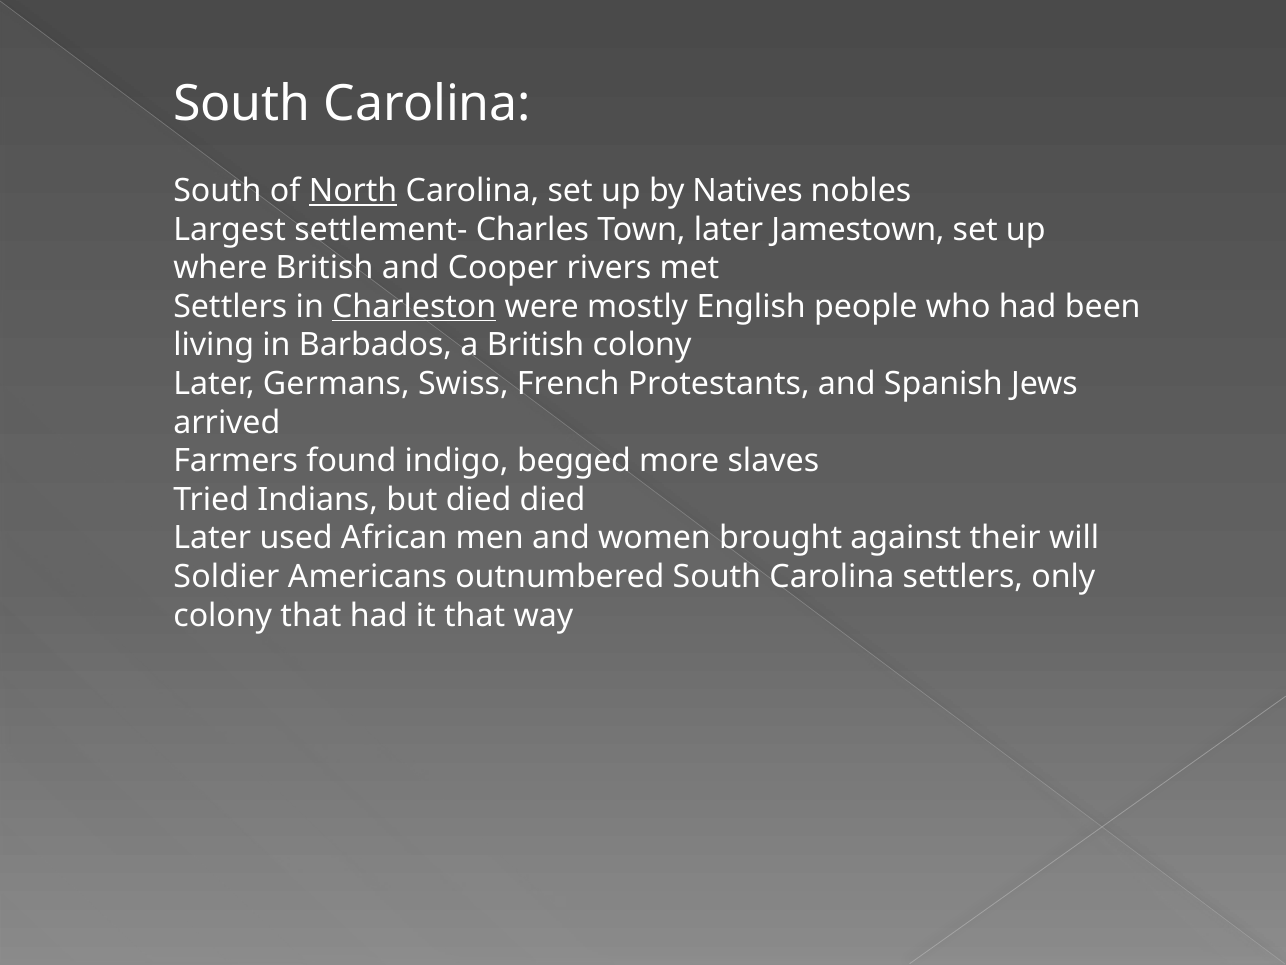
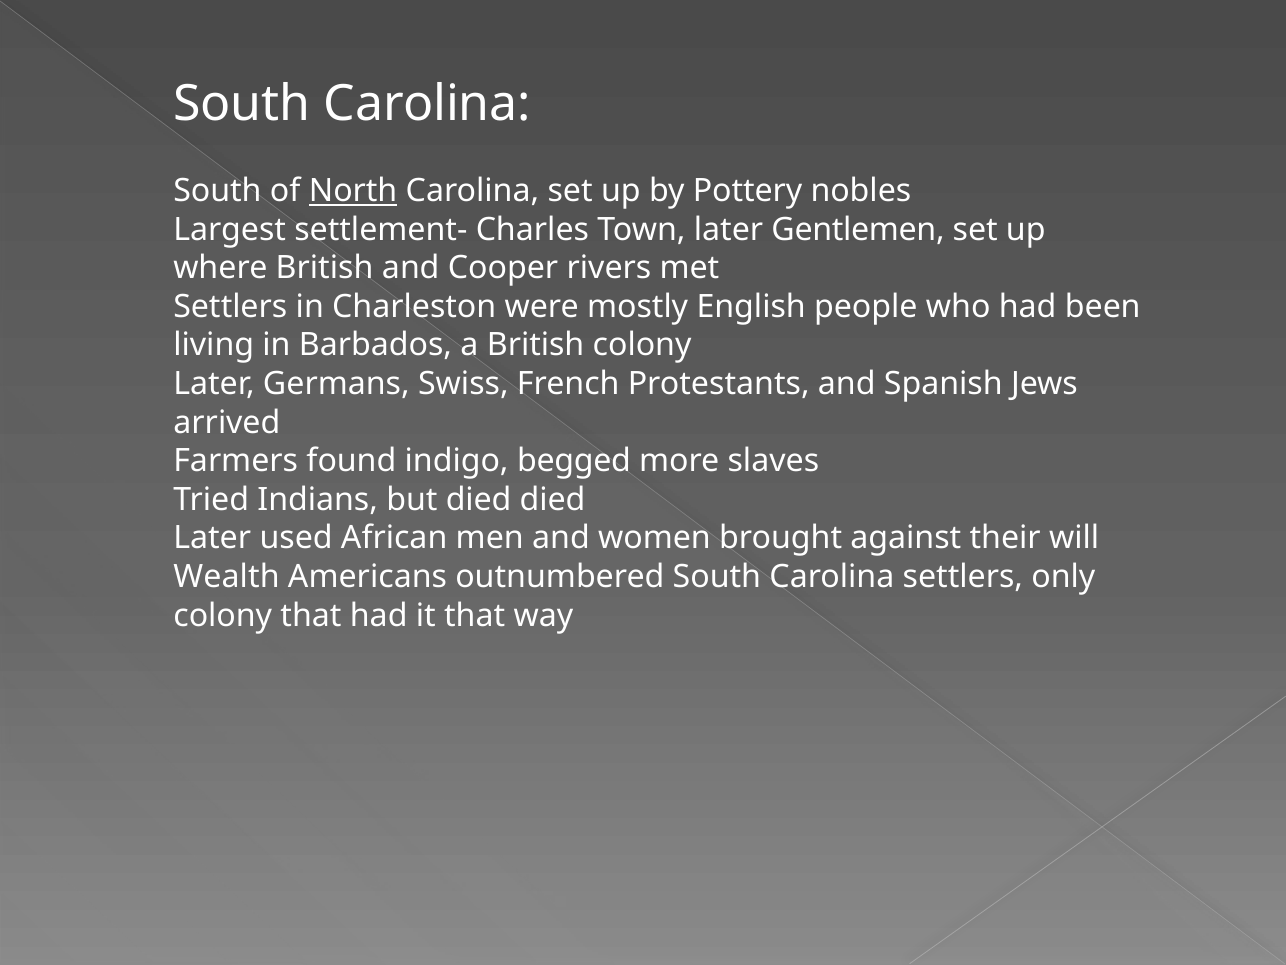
Natives: Natives -> Pottery
Jamestown: Jamestown -> Gentlemen
Charleston underline: present -> none
Soldier: Soldier -> Wealth
